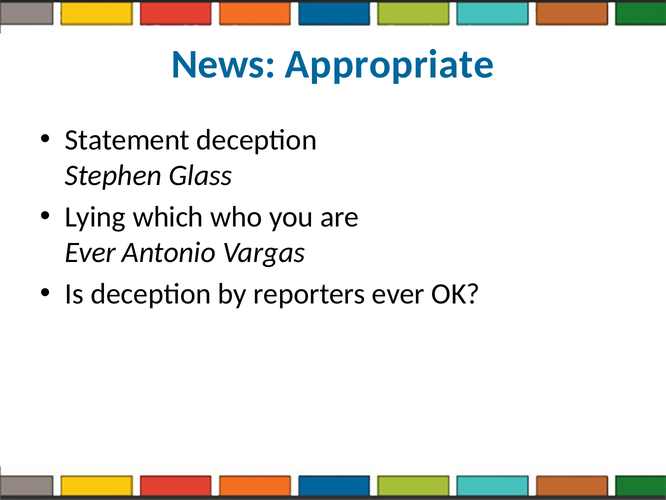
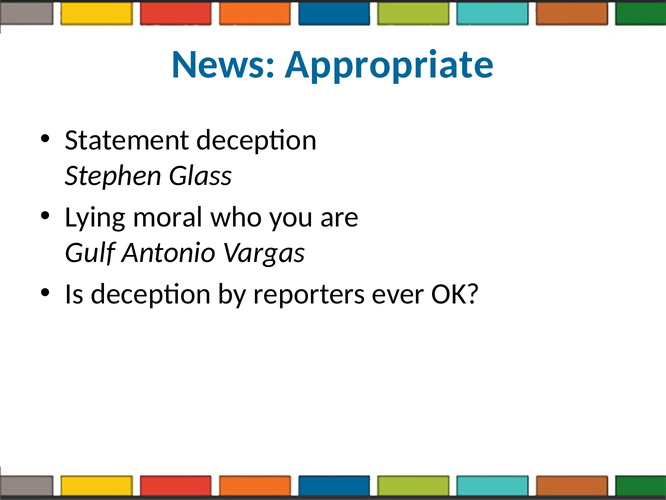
which: which -> moral
Ever at (90, 252): Ever -> Gulf
